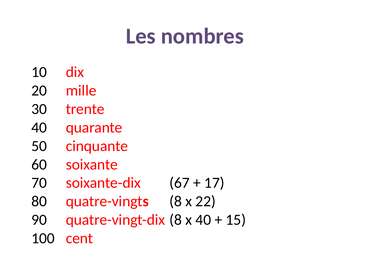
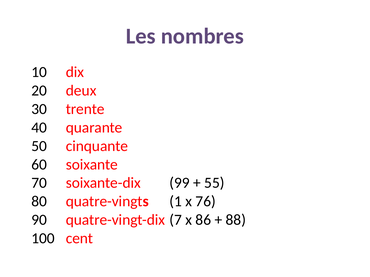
mille: mille -> deux
67: 67 -> 99
17: 17 -> 55
quatre-vingts 8: 8 -> 1
22: 22 -> 76
quatre-vingt-dix 8: 8 -> 7
x 40: 40 -> 86
15: 15 -> 88
